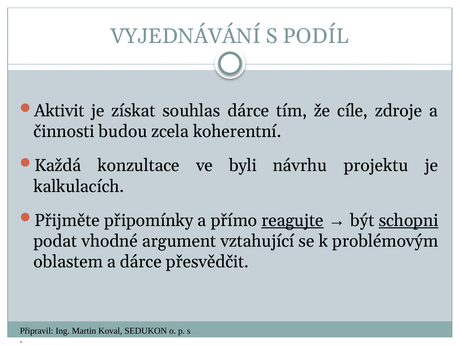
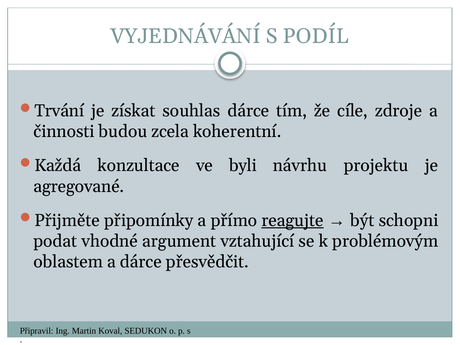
Aktivit: Aktivit -> Trvání
kalkulacích: kalkulacích -> agregované
schopni underline: present -> none
